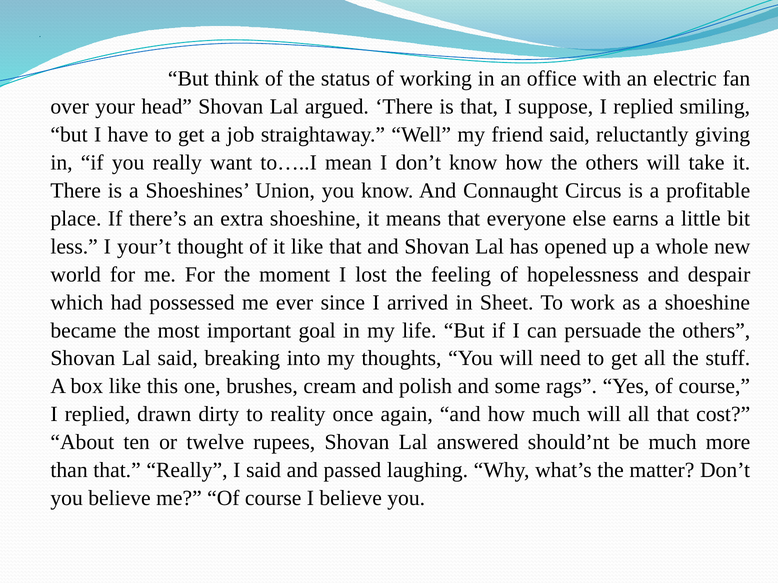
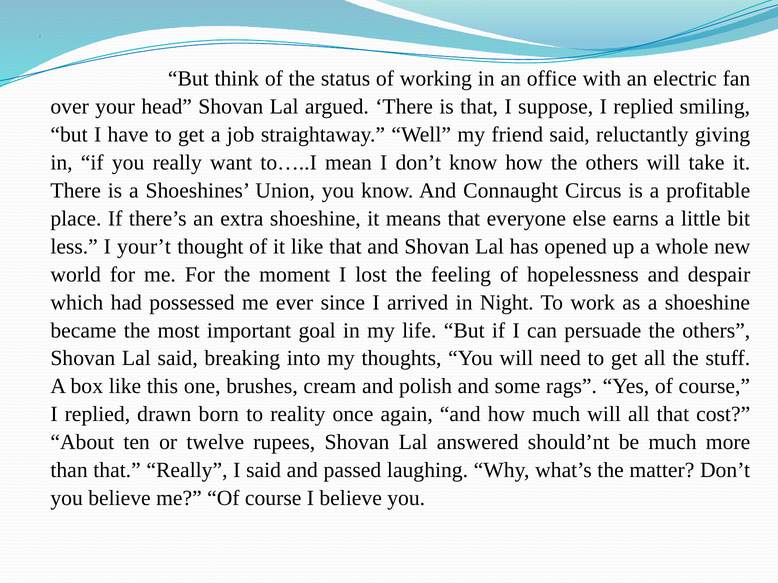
Sheet: Sheet -> Night
dirty: dirty -> born
